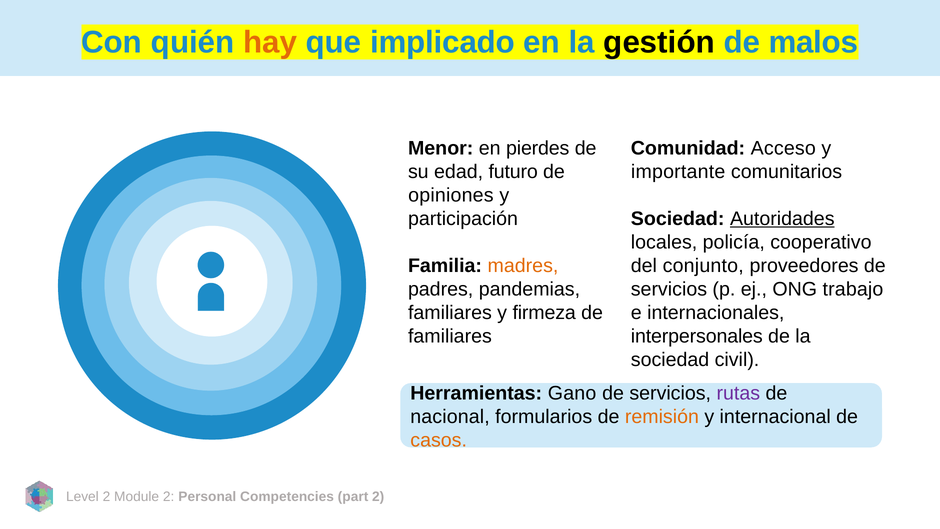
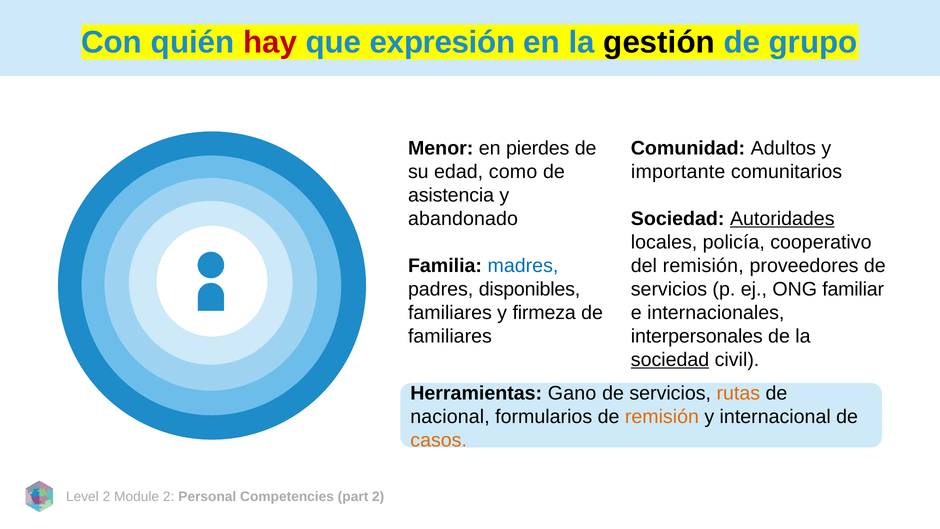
hay colour: orange -> red
implicado: implicado -> expresión
malos: malos -> grupo
Acceso: Acceso -> Adultos
futuro: futuro -> como
opiniones: opiniones -> asistencia
participación: participación -> abandonado
madres colour: orange -> blue
del conjunto: conjunto -> remisión
pandemias: pandemias -> disponibles
trabajo: trabajo -> familiar
sociedad at (670, 360) underline: none -> present
rutas colour: purple -> orange
